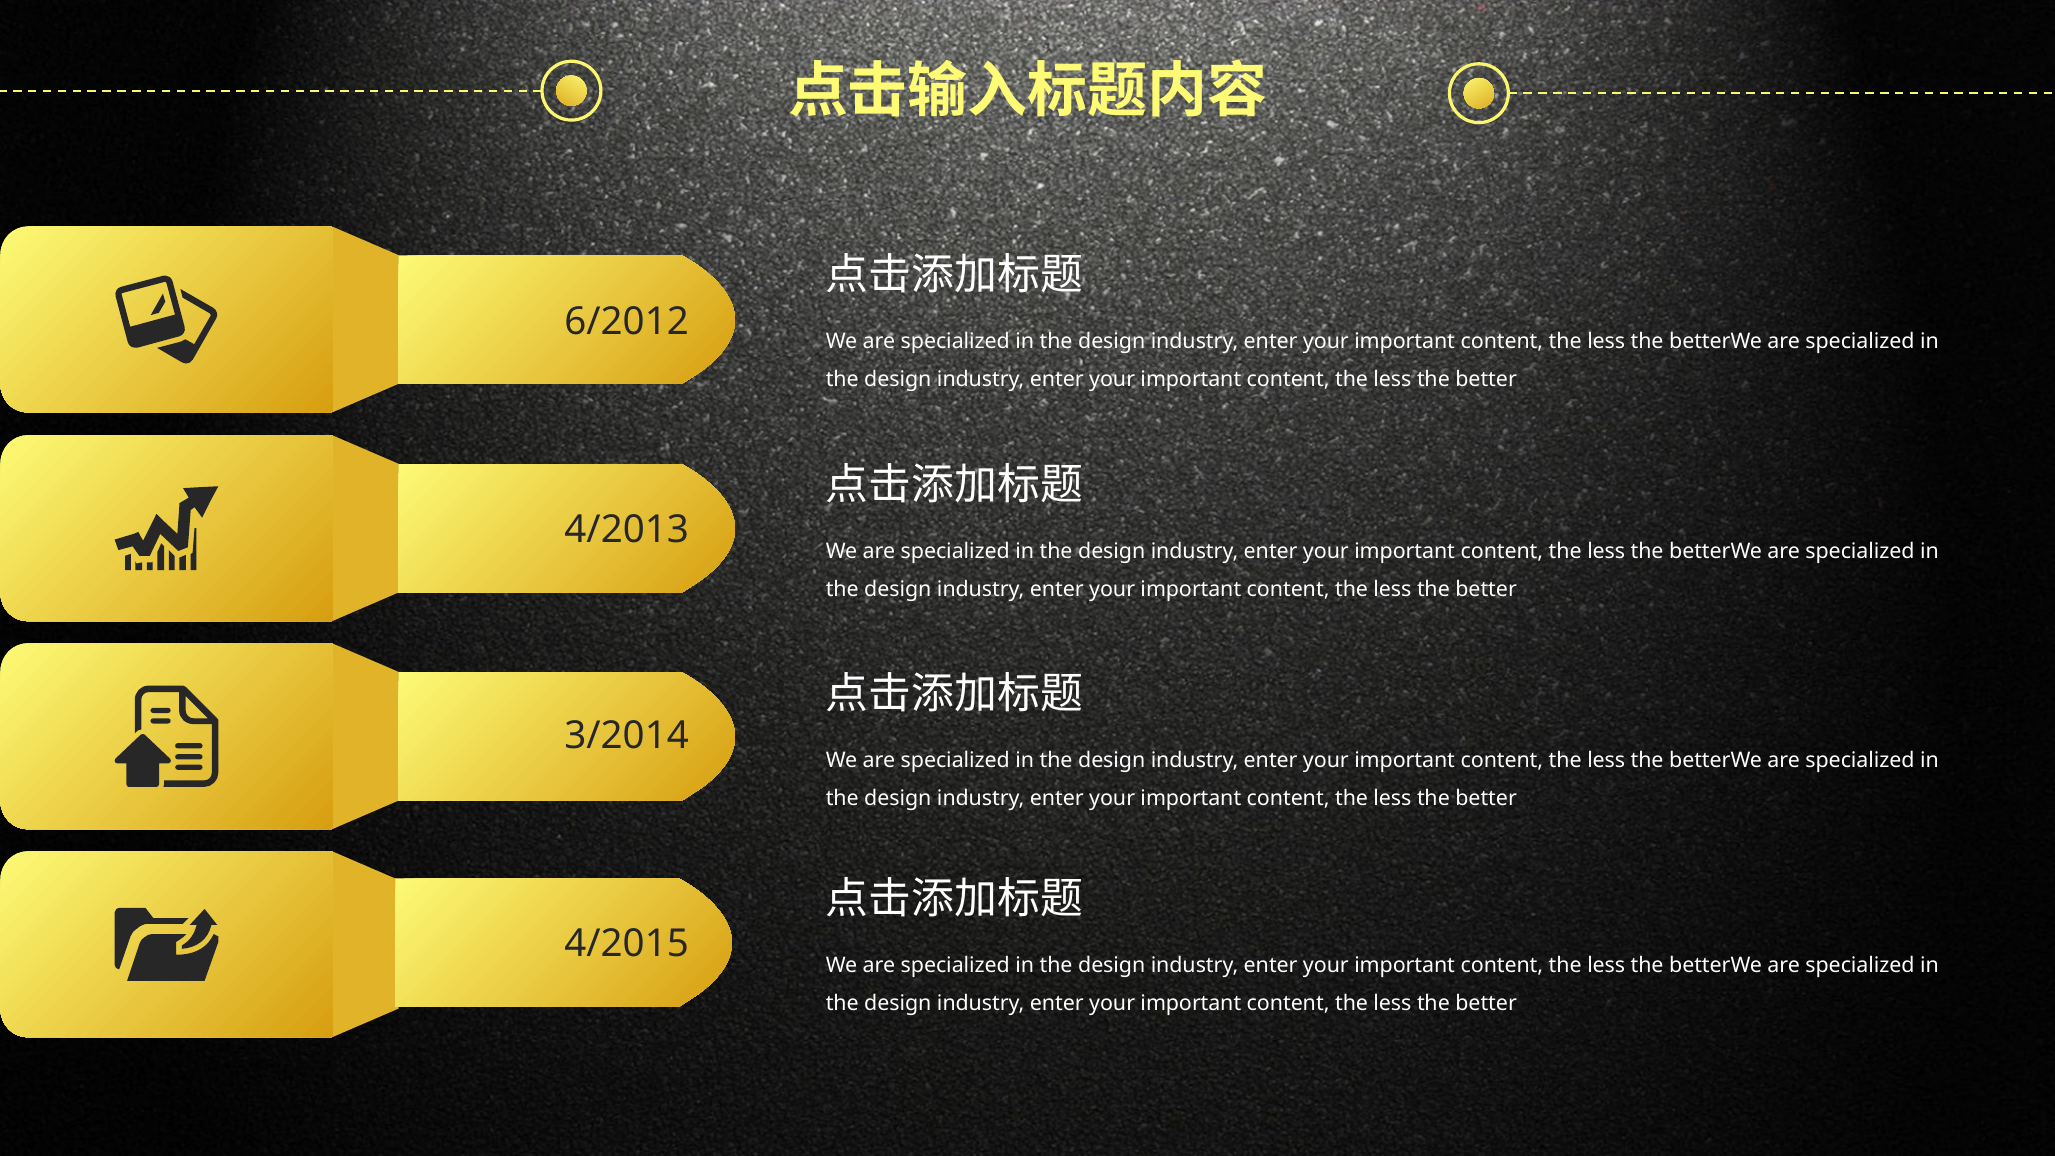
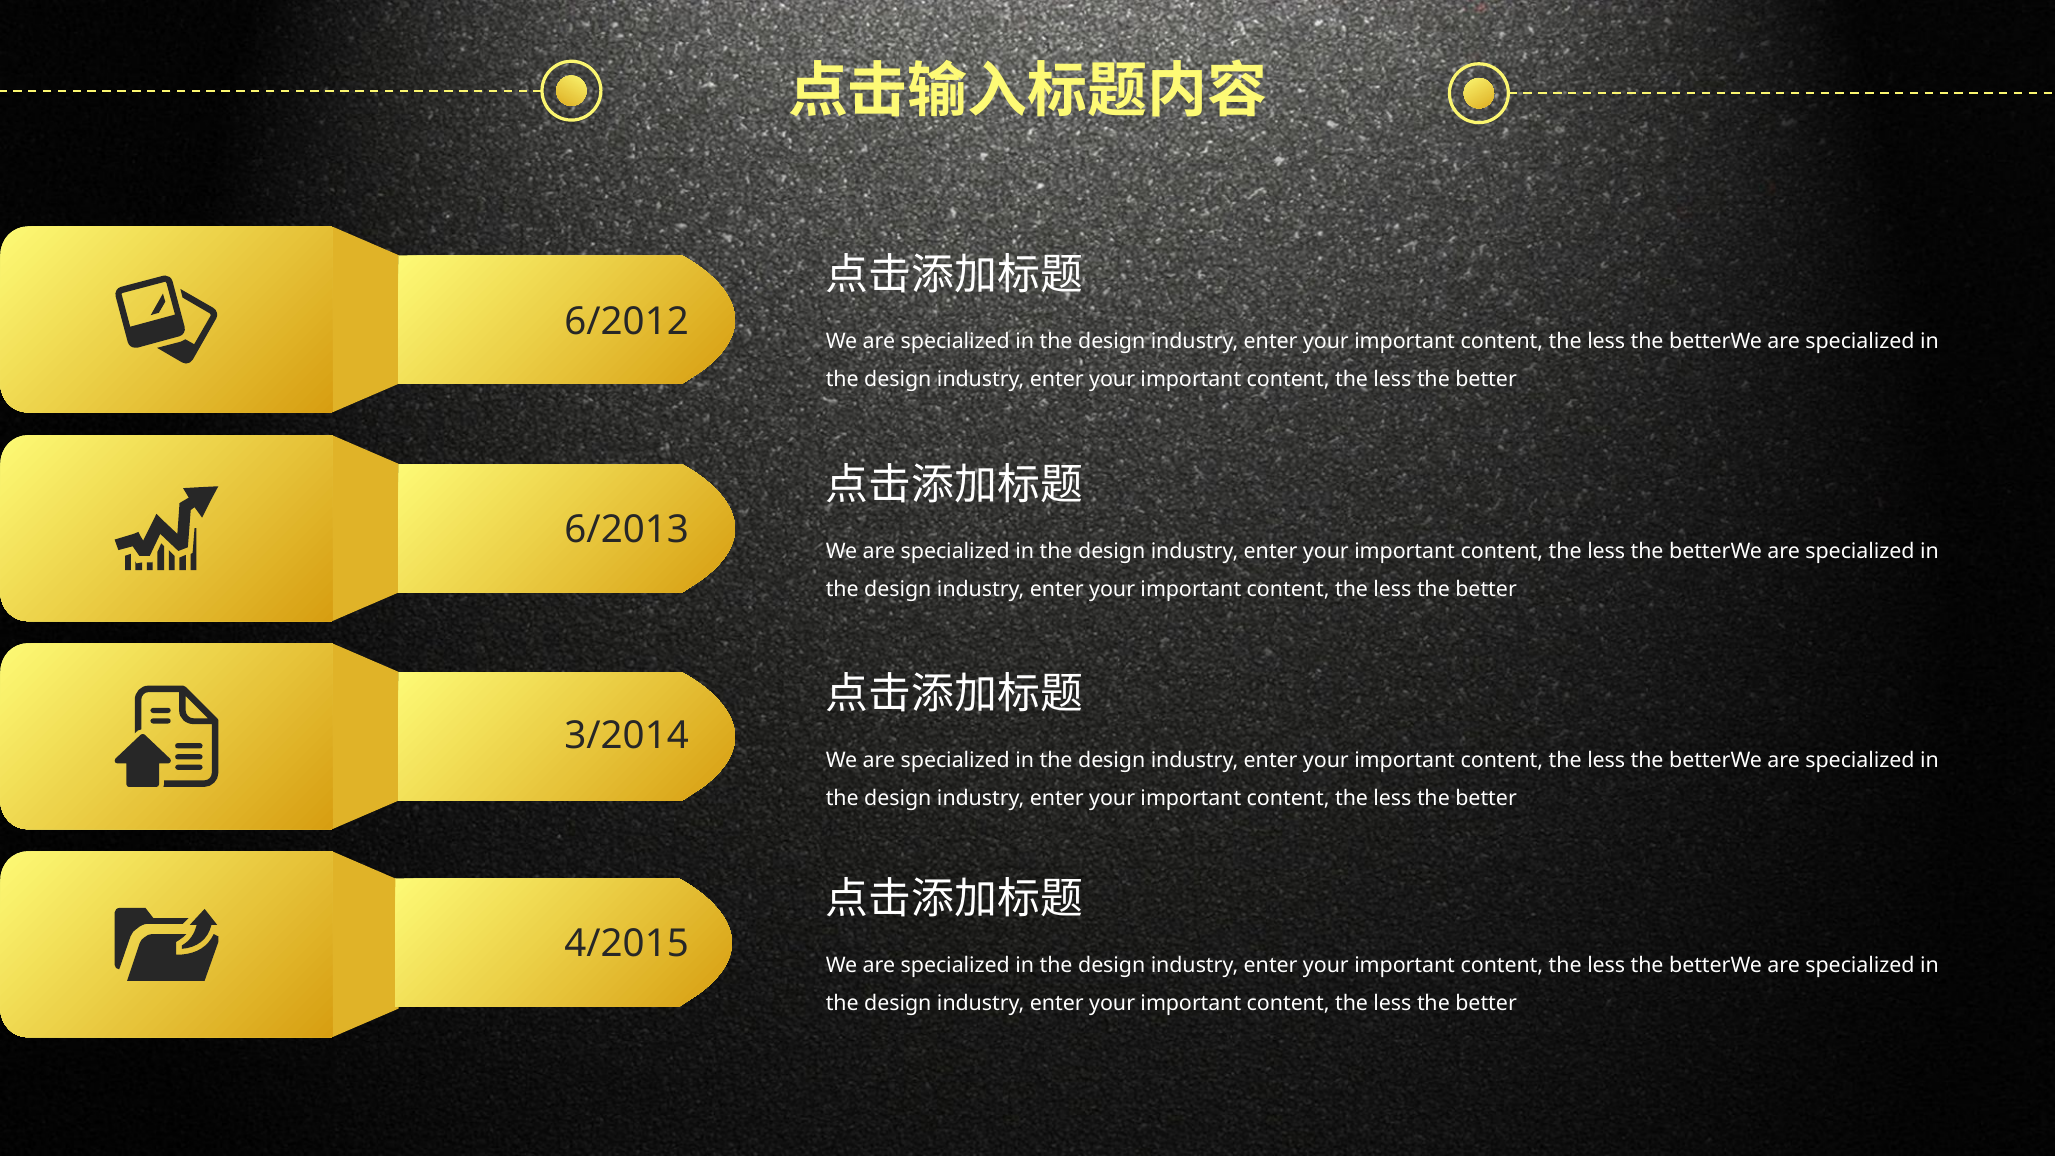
4/2013: 4/2013 -> 6/2013
